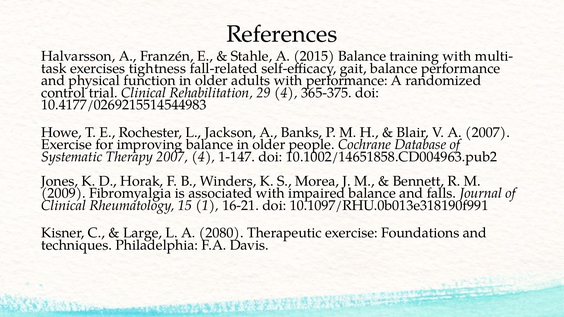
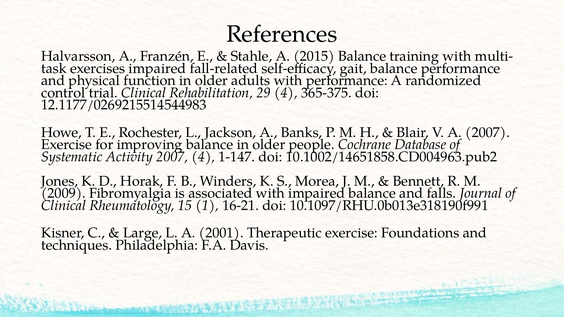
exercises tightness: tightness -> impaired
10.4177/0269215514544983: 10.4177/0269215514544983 -> 12.1177/0269215514544983
Therapy: Therapy -> Activity
2080: 2080 -> 2001
